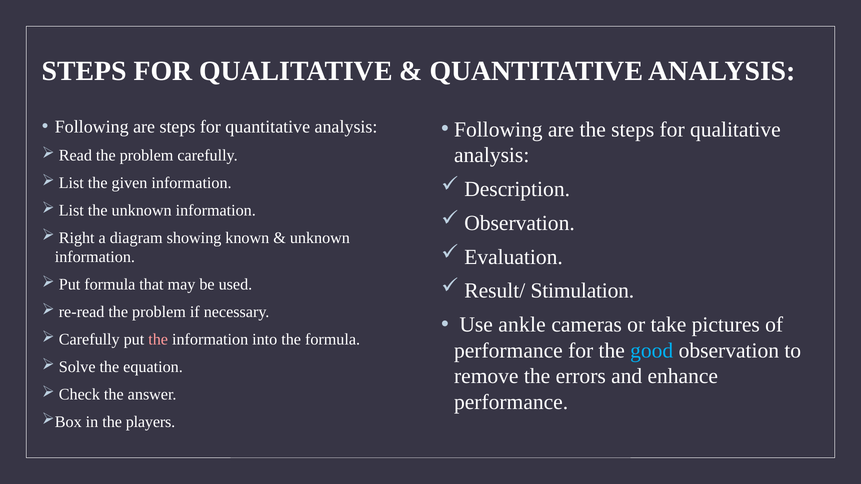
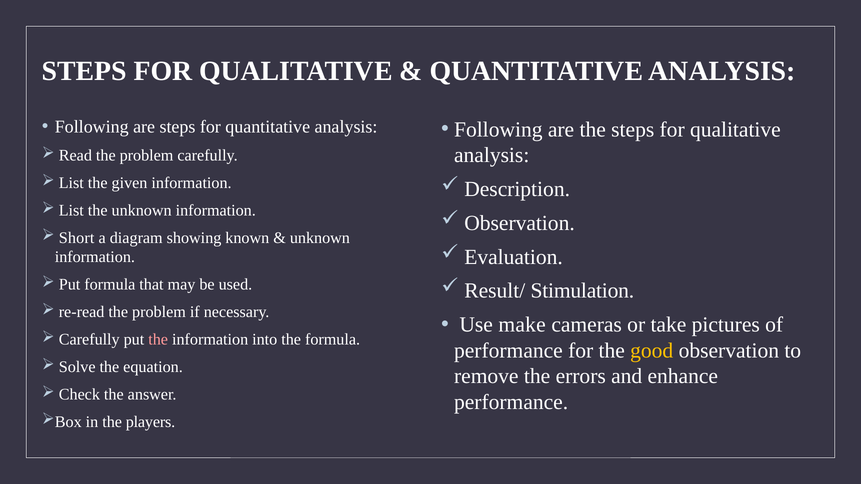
Right: Right -> Short
ankle: ankle -> make
good colour: light blue -> yellow
